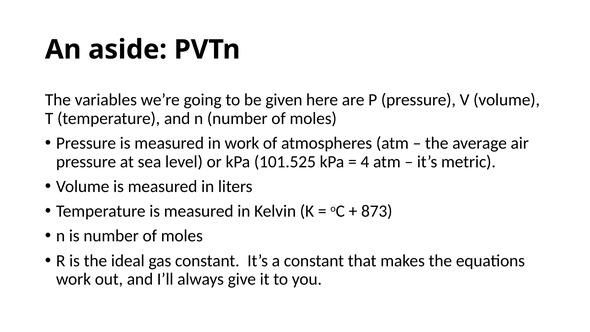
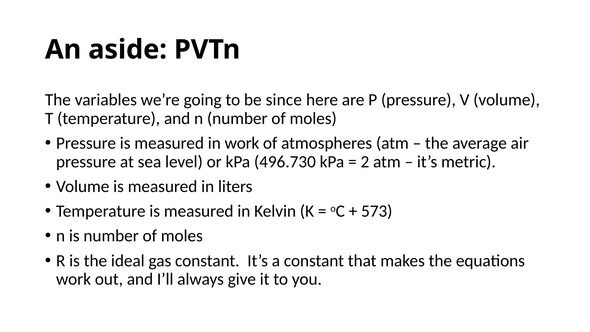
given: given -> since
101.525: 101.525 -> 496.730
4: 4 -> 2
873: 873 -> 573
